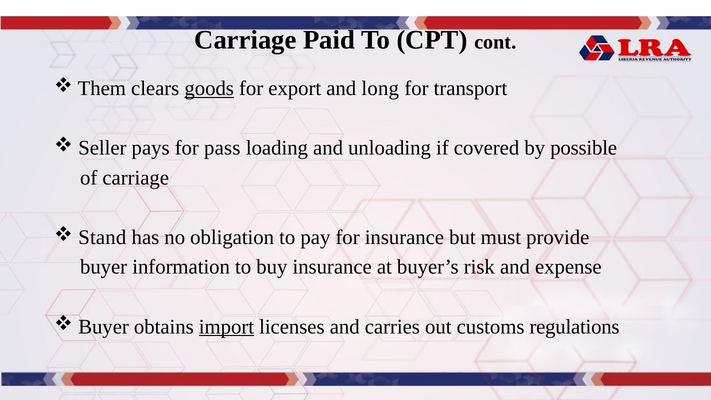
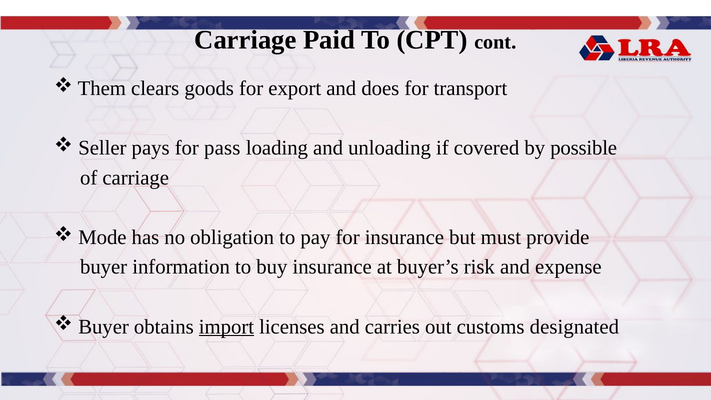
goods underline: present -> none
long: long -> does
Stand: Stand -> Mode
regulations: regulations -> designated
